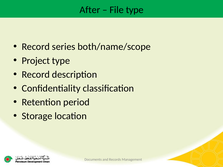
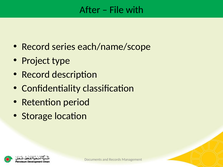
File type: type -> with
both/name/scope: both/name/scope -> each/name/scope
